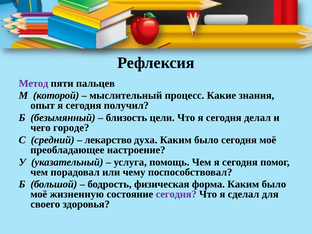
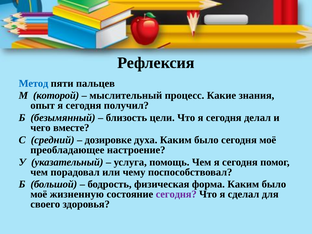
Метод colour: purple -> blue
городе: городе -> вместе
лекарство: лекарство -> дозировке
